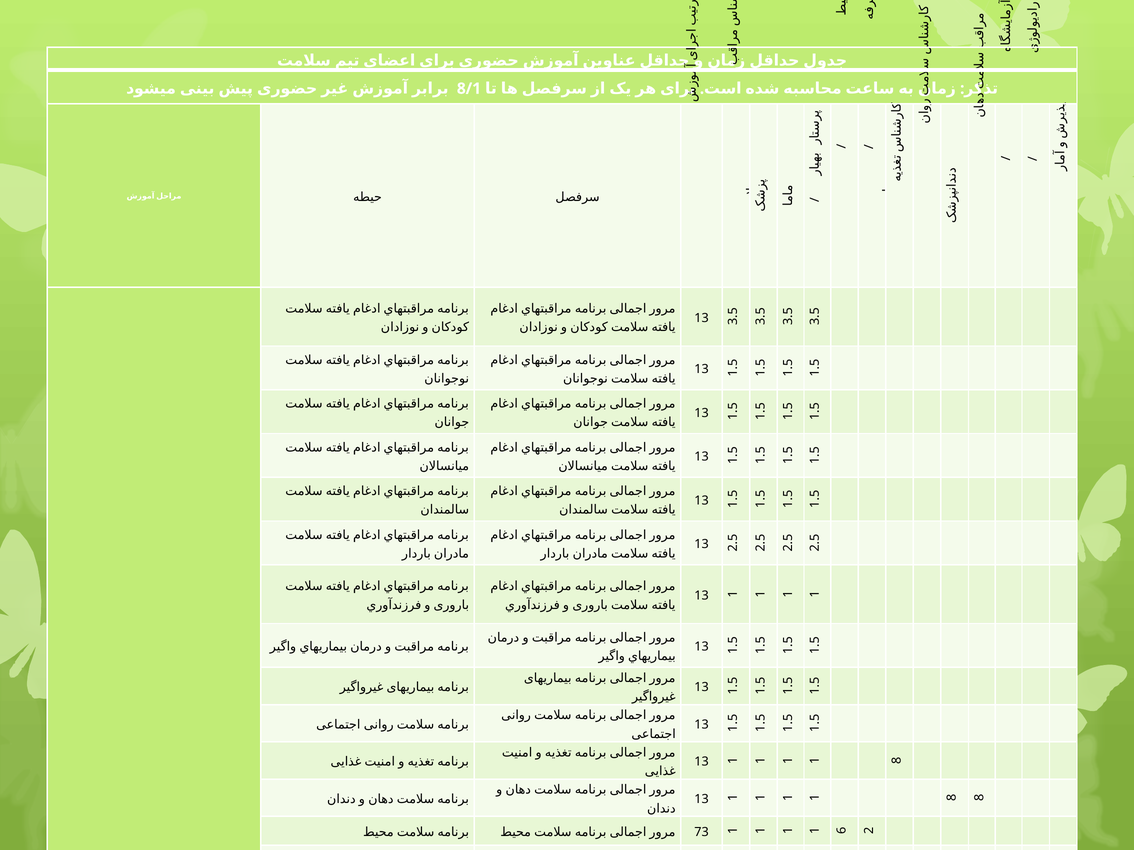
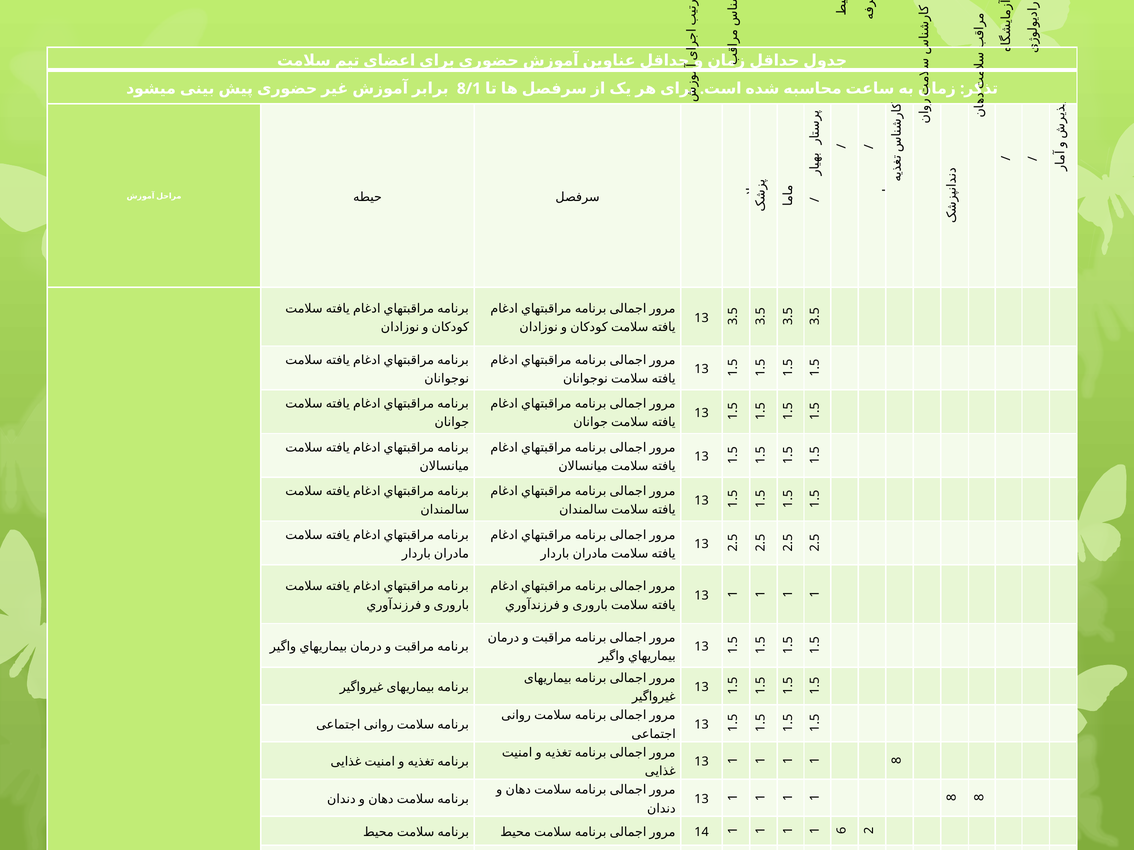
73: 73 -> 14
